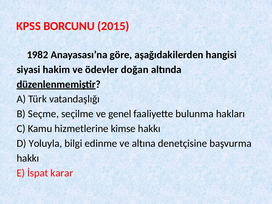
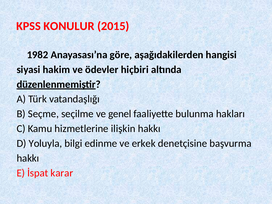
BORCUNU: BORCUNU -> KONULUR
doğan: doğan -> hiçbiri
kimse: kimse -> ilişkin
altına: altına -> erkek
